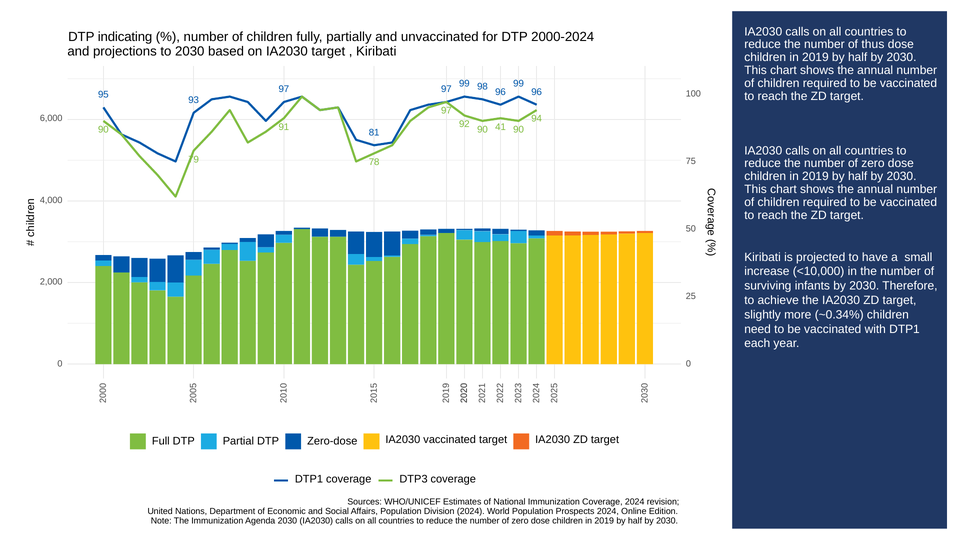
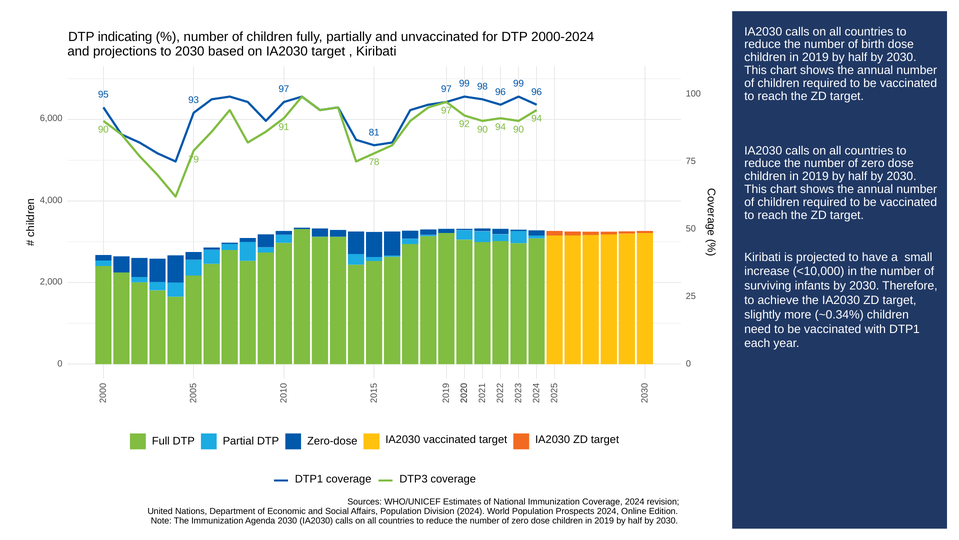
thus: thus -> birth
41 at (501, 127): 41 -> 94
